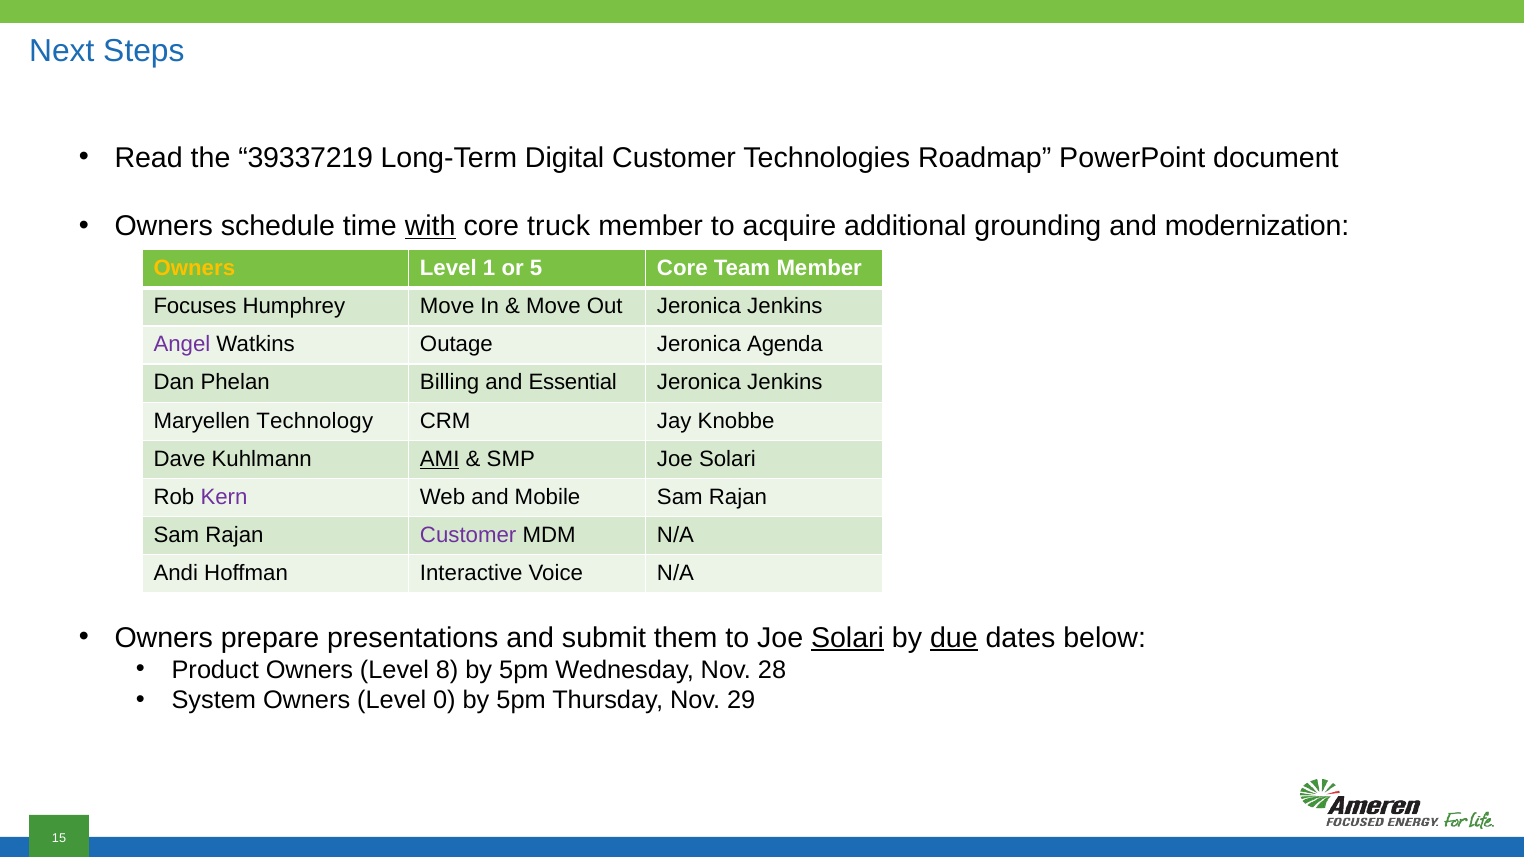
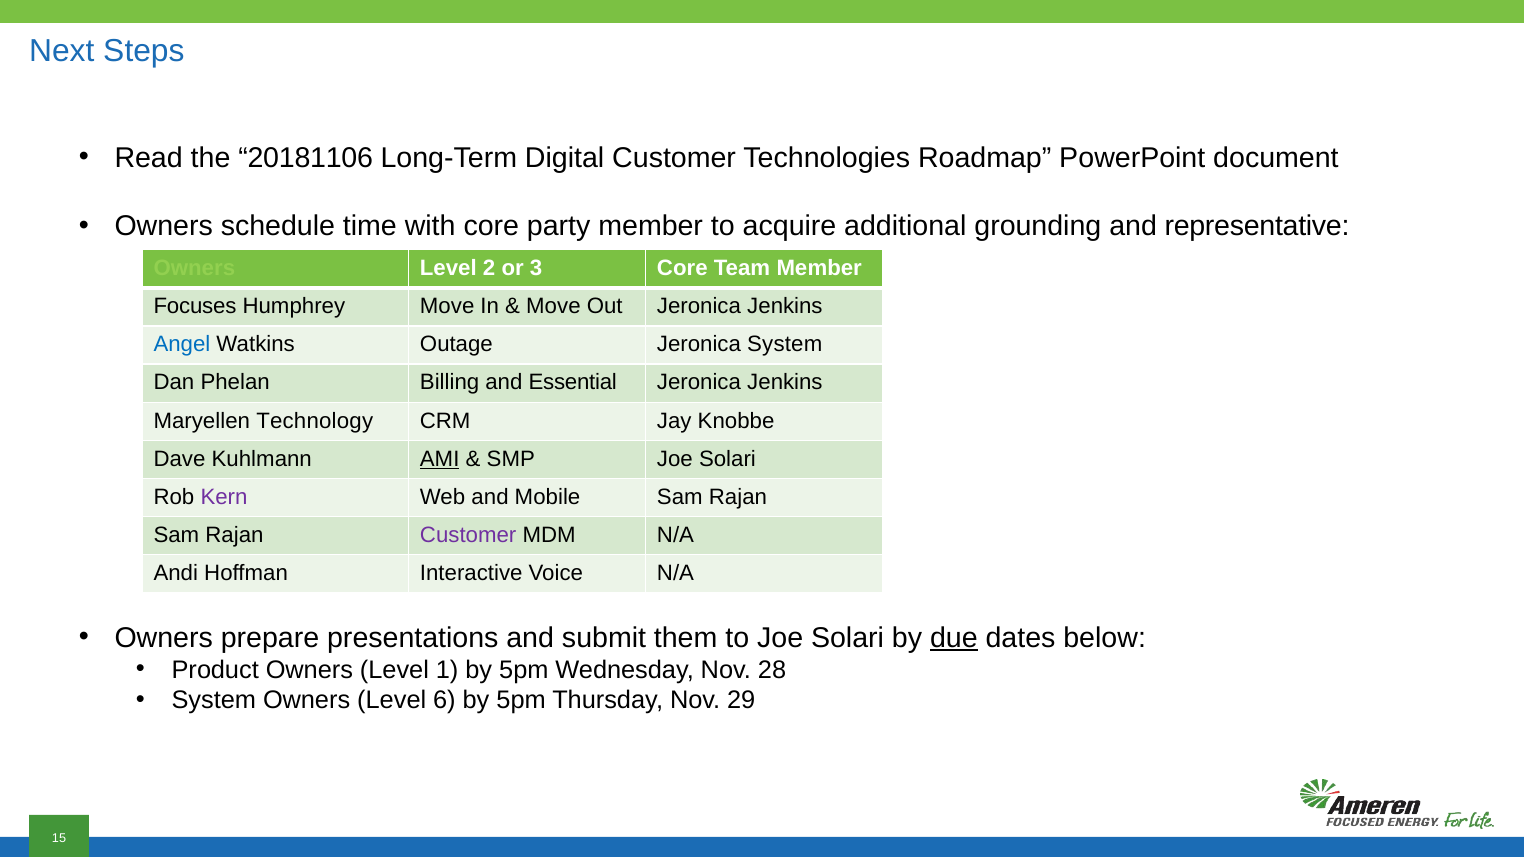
39337219: 39337219 -> 20181106
with underline: present -> none
truck: truck -> party
modernization: modernization -> representative
Owners at (194, 268) colour: yellow -> light green
1: 1 -> 2
5: 5 -> 3
Angel colour: purple -> blue
Jeronica Agenda: Agenda -> System
Solari at (848, 638) underline: present -> none
8: 8 -> 1
0: 0 -> 6
